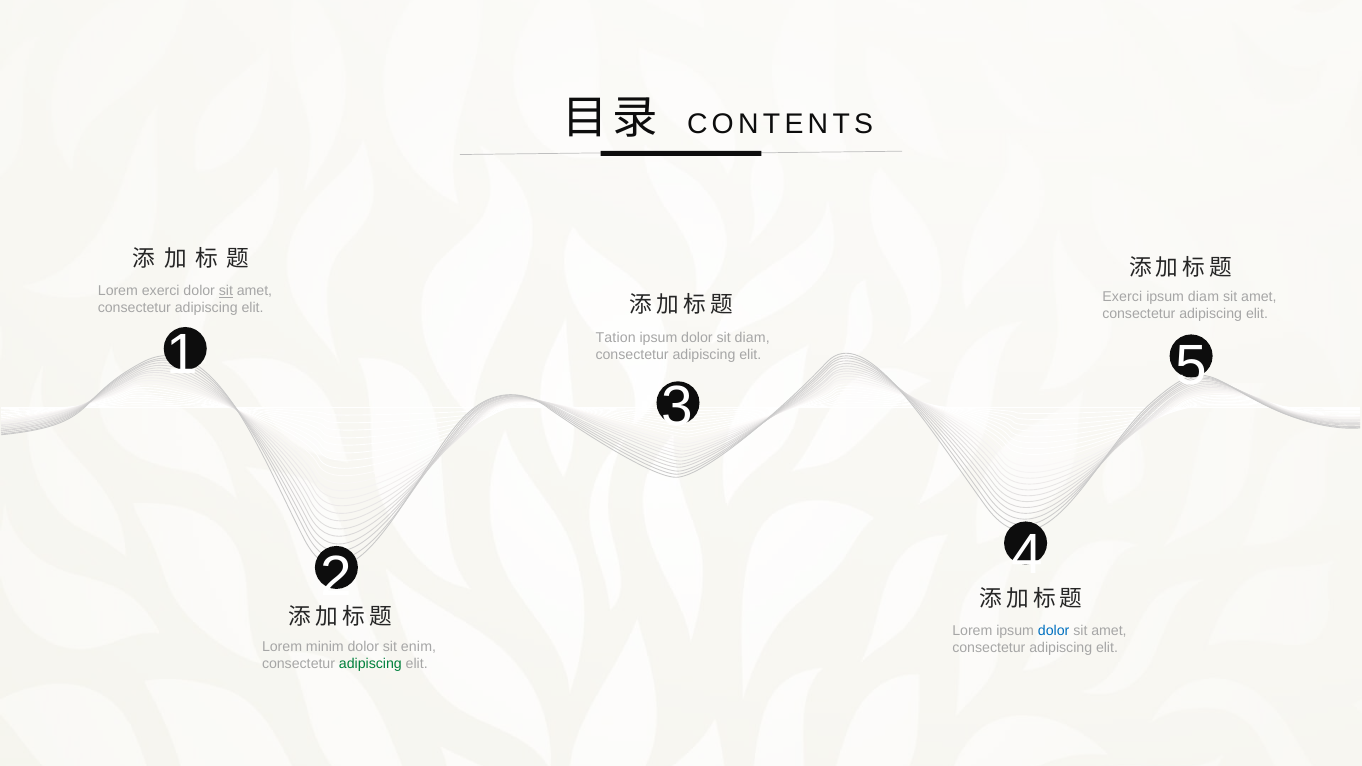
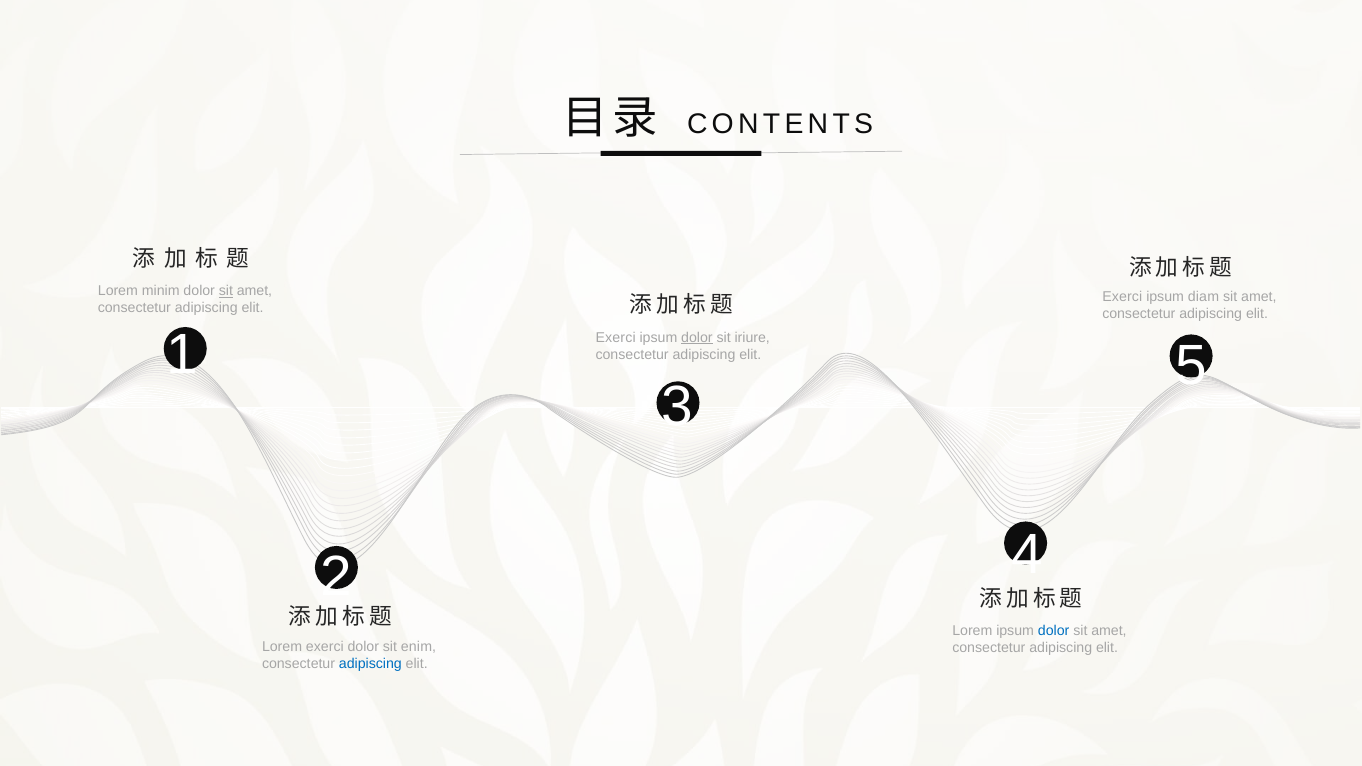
Lorem exerci: exerci -> minim
Tation at (616, 337): Tation -> Exerci
dolor at (697, 337) underline: none -> present
sit diam: diam -> iriure
Lorem minim: minim -> exerci
adipiscing at (370, 664) colour: green -> blue
